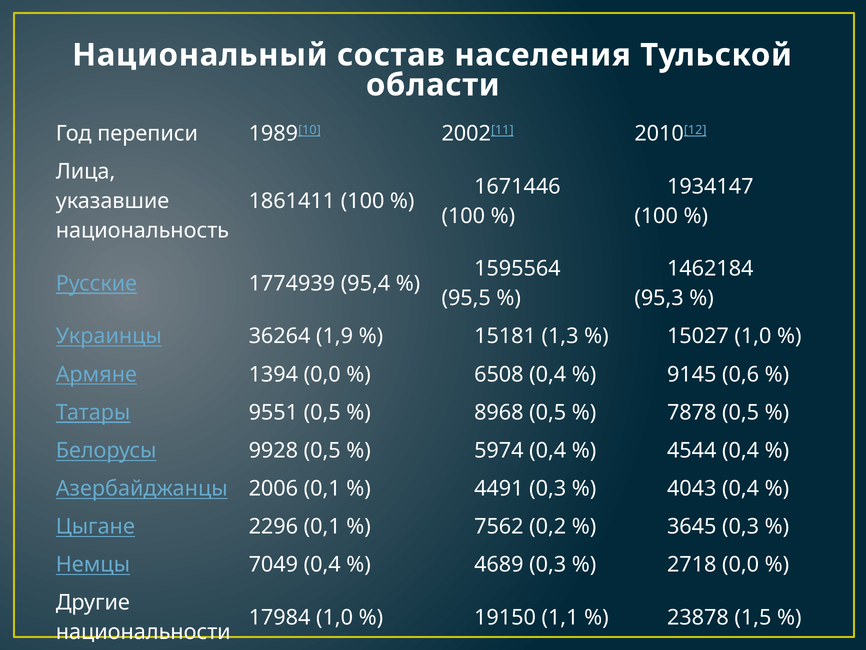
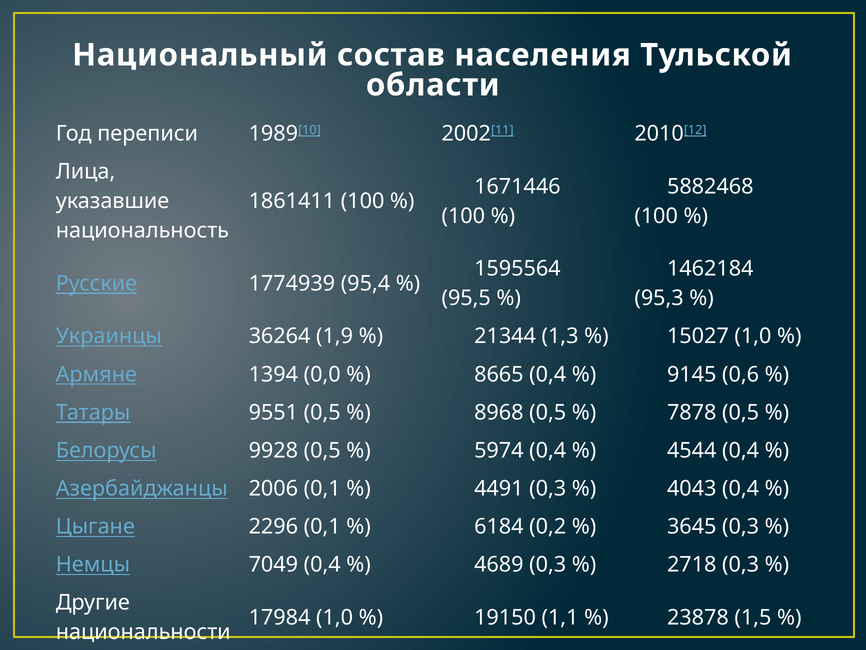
1934147: 1934147 -> 5882468
15181: 15181 -> 21344
6508: 6508 -> 8665
7562: 7562 -> 6184
2718 0,0: 0,0 -> 0,3
